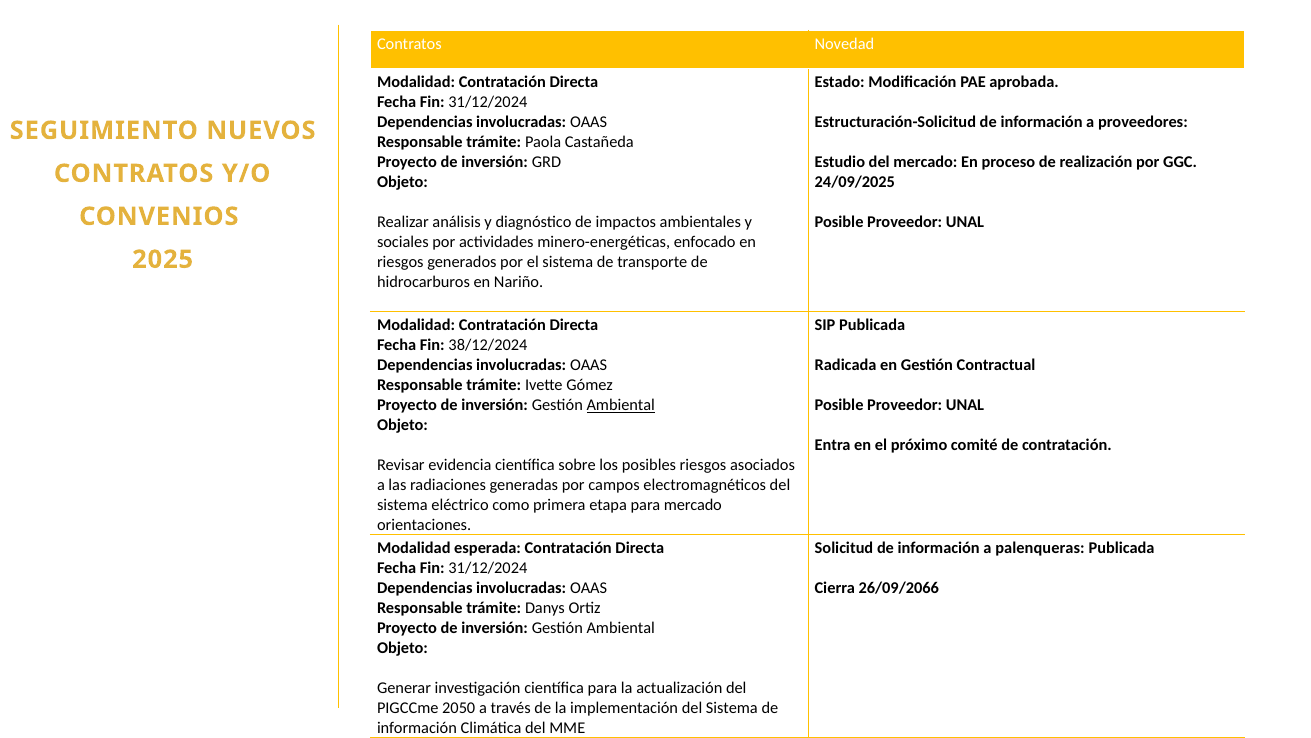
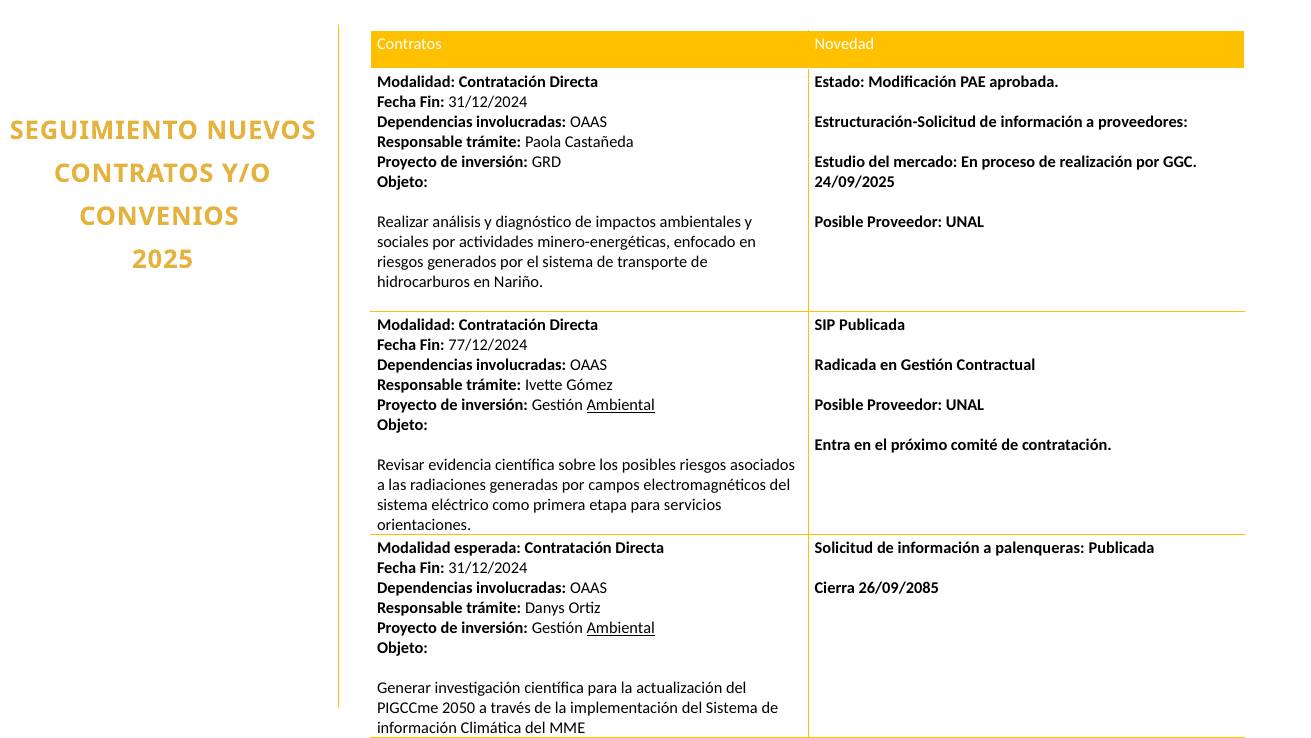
38/12/2024: 38/12/2024 -> 77/12/2024
para mercado: mercado -> servicios
26/09/2066: 26/09/2066 -> 26/09/2085
Ambiental at (621, 628) underline: none -> present
